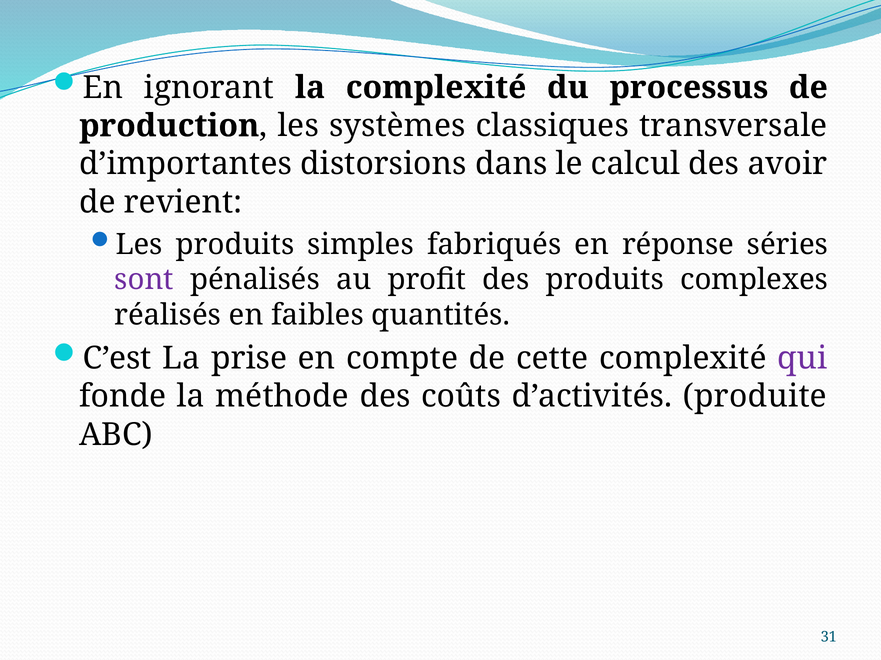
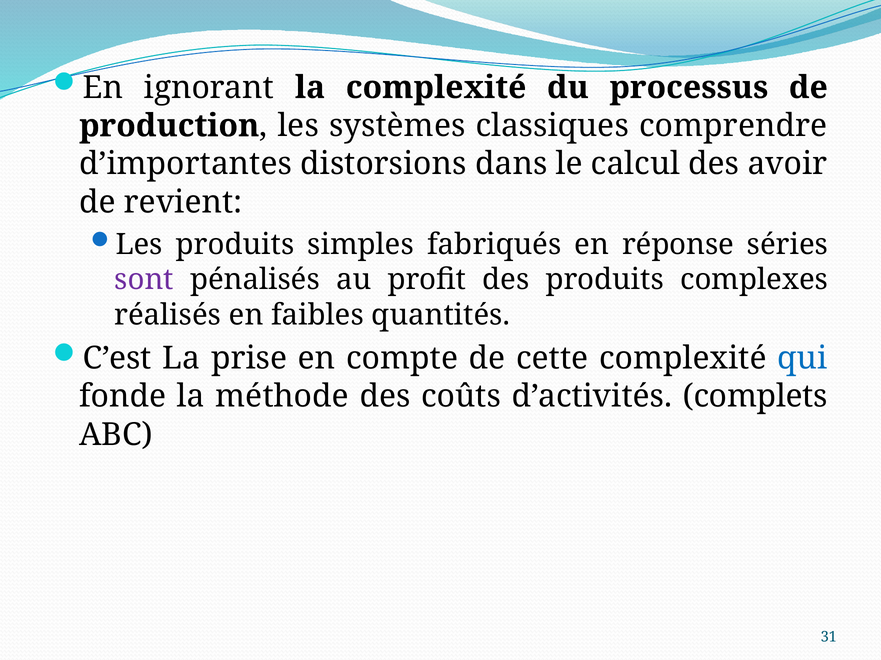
transversale: transversale -> comprendre
qui colour: purple -> blue
produite: produite -> complets
